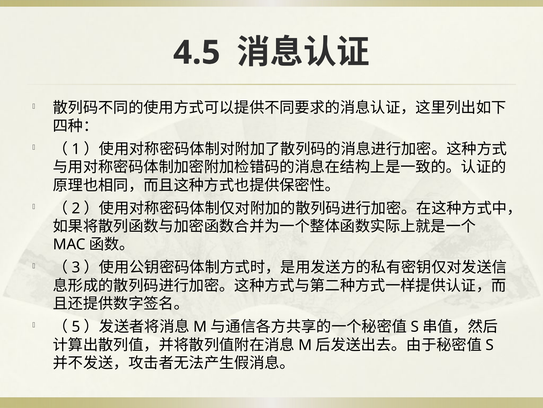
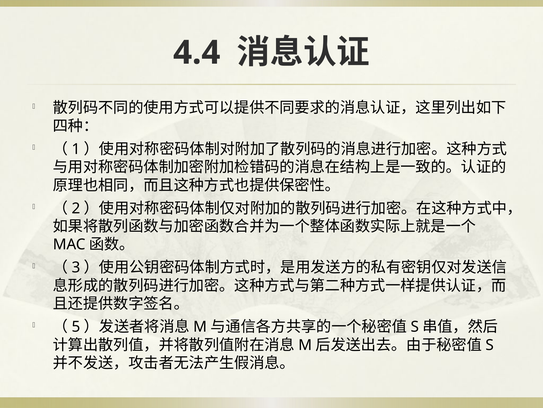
4.5: 4.5 -> 4.4
